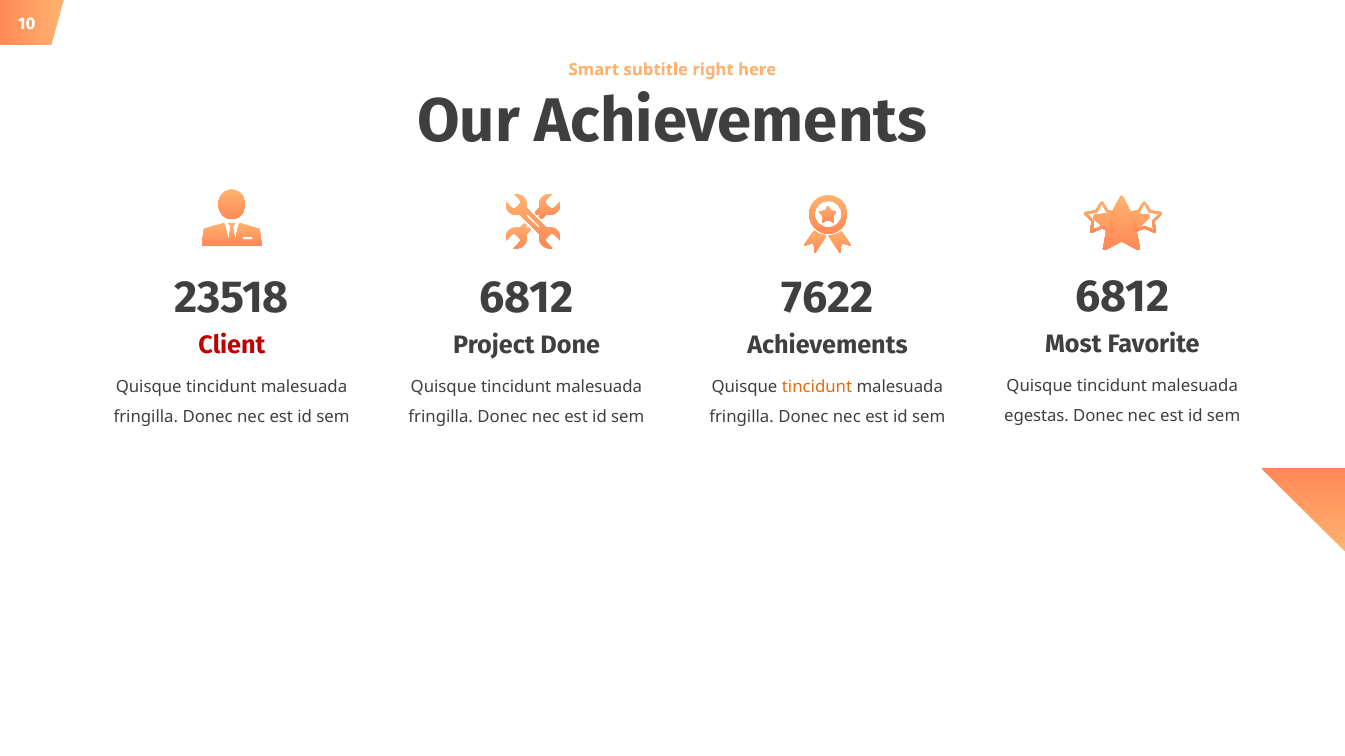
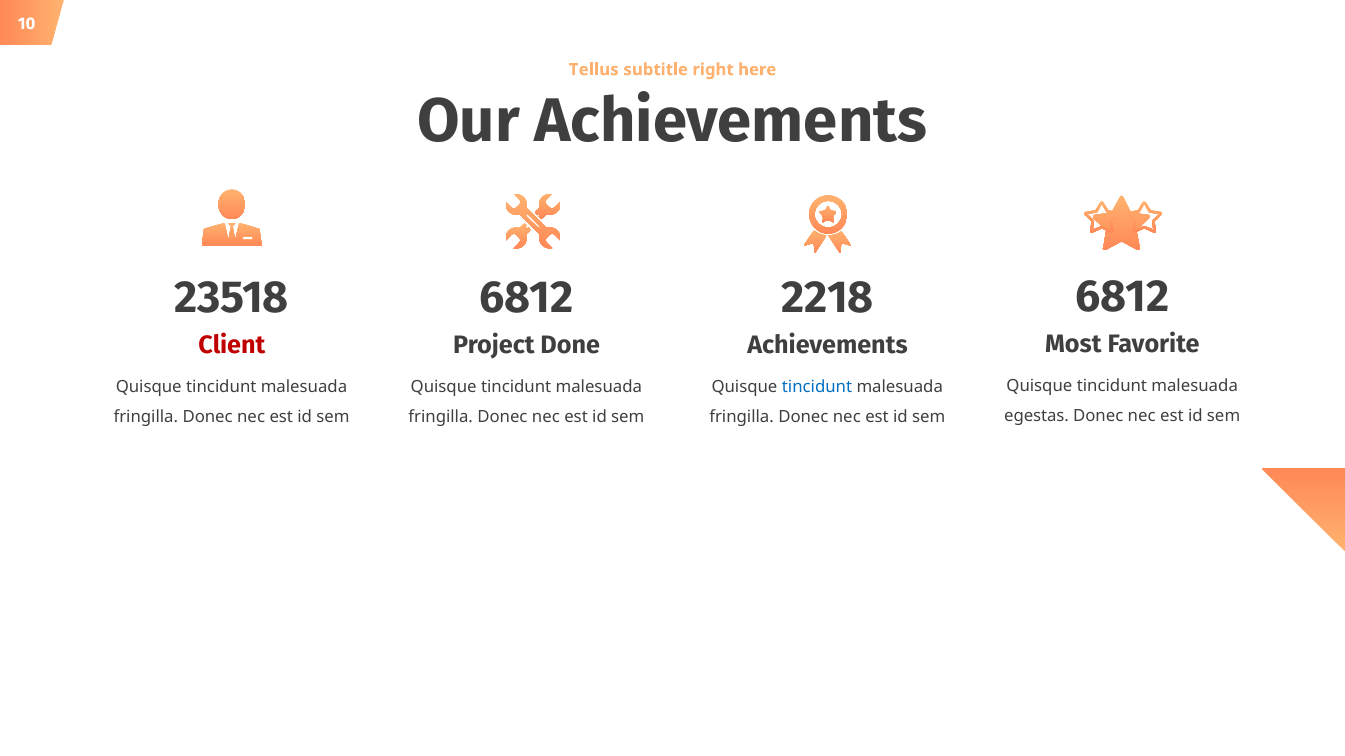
Smart: Smart -> Tellus
7622: 7622 -> 2218
tincidunt at (817, 387) colour: orange -> blue
